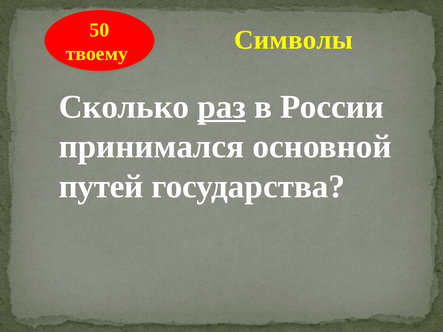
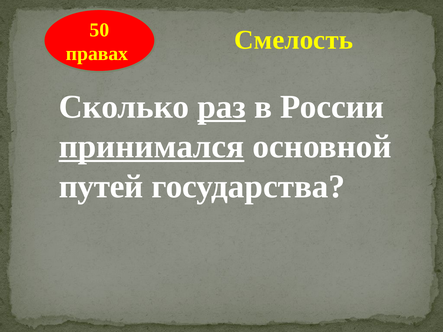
Символы: Символы -> Смелость
твоему: твоему -> правах
принимался underline: none -> present
